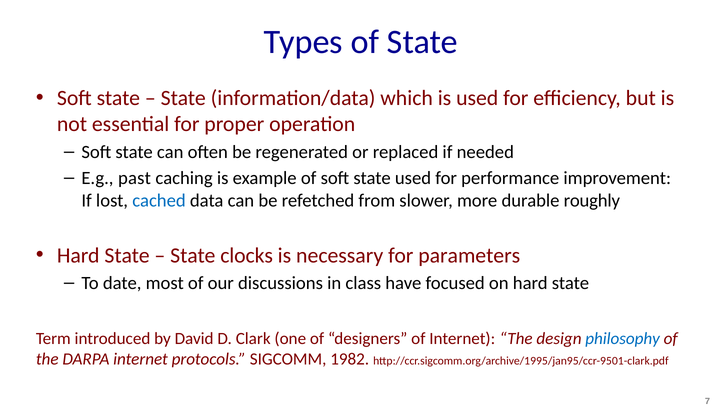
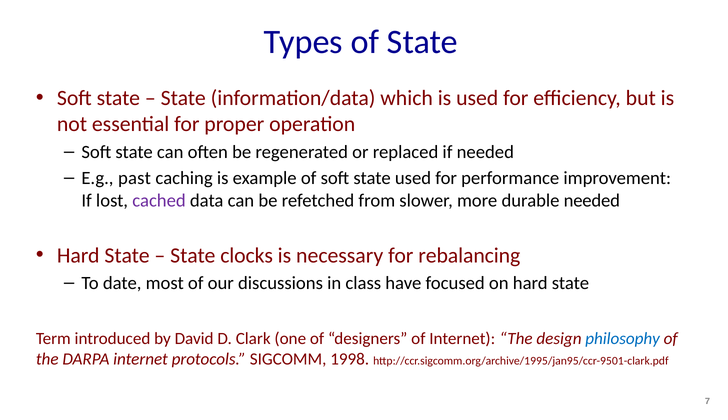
cached colour: blue -> purple
durable roughly: roughly -> needed
parameters: parameters -> rebalancing
1982: 1982 -> 1998
